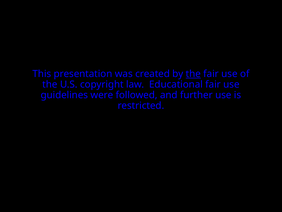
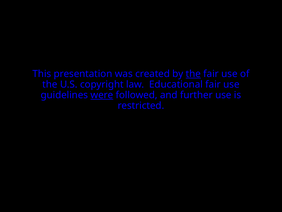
were underline: none -> present
